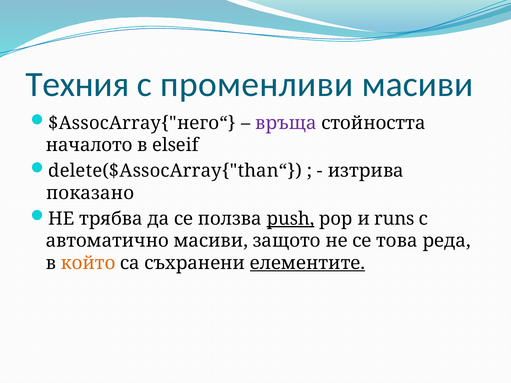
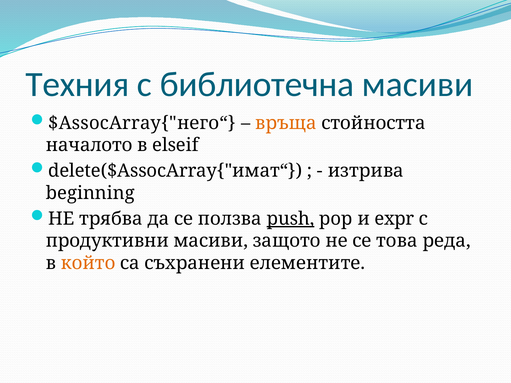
променливи: променливи -> библиотечна
връща colour: purple -> orange
delete($AssocArray{"than“: delete($AssocArray{"than“ -> delete($AssocArray{"имат“
показано: показано -> beginning
runs: runs -> expr
автоматично: автоматично -> продуктивни
елементите underline: present -> none
